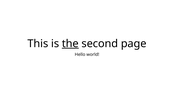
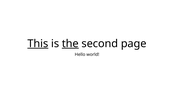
This underline: none -> present
